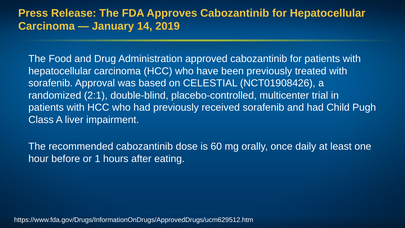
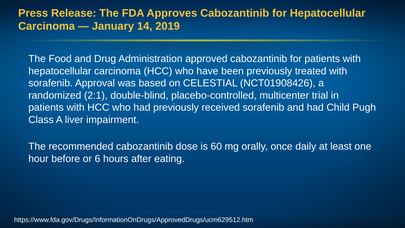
1: 1 -> 6
